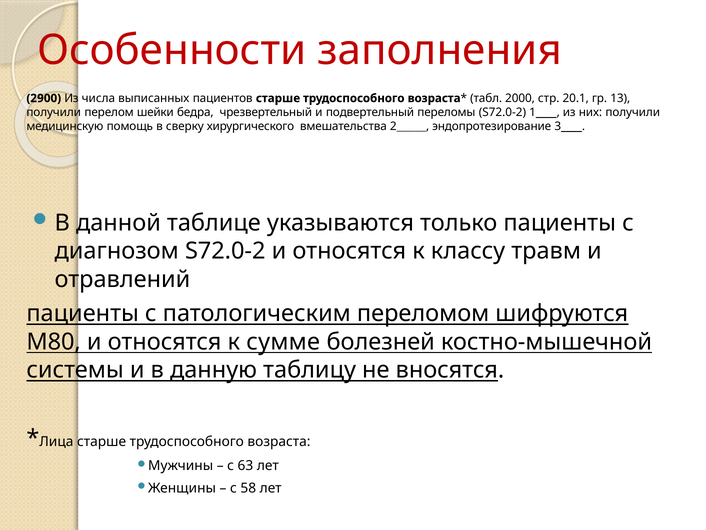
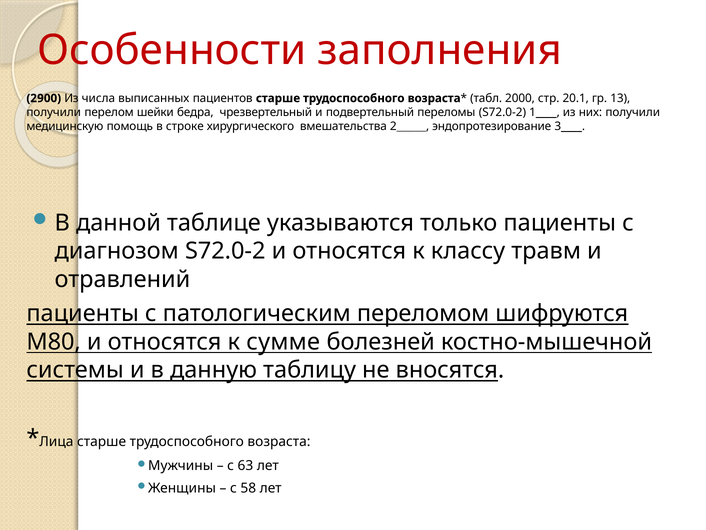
сверку: сверку -> строке
